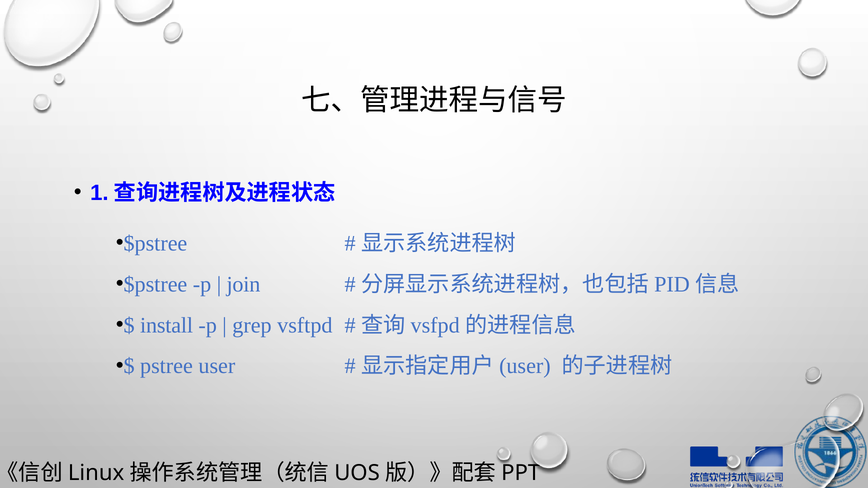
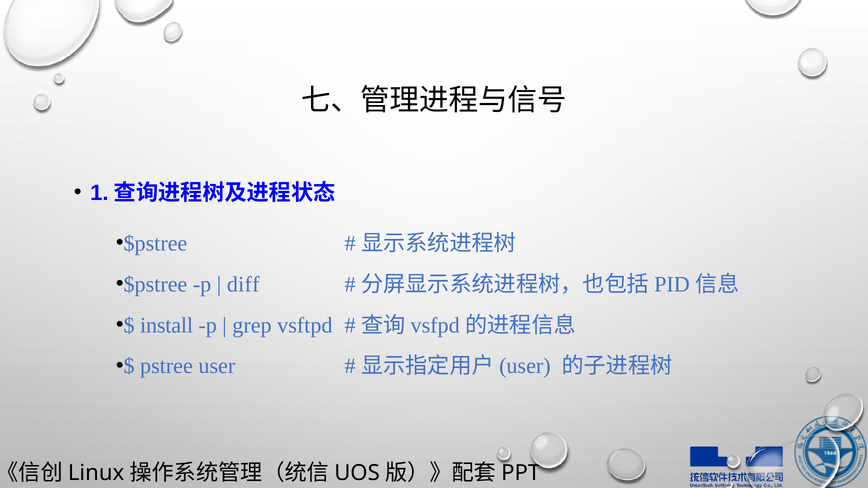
join: join -> diff
